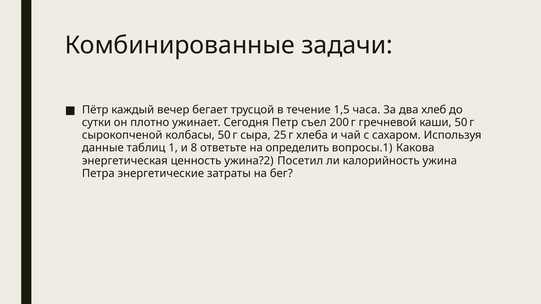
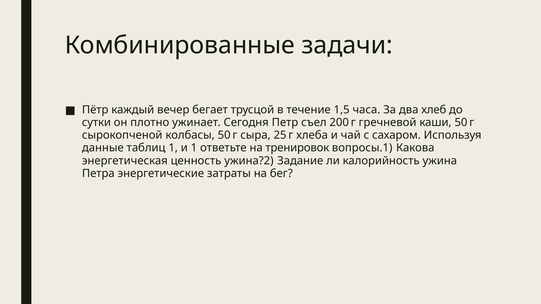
и 8: 8 -> 1
определить: определить -> тренировок
Посетил: Посетил -> Задание
